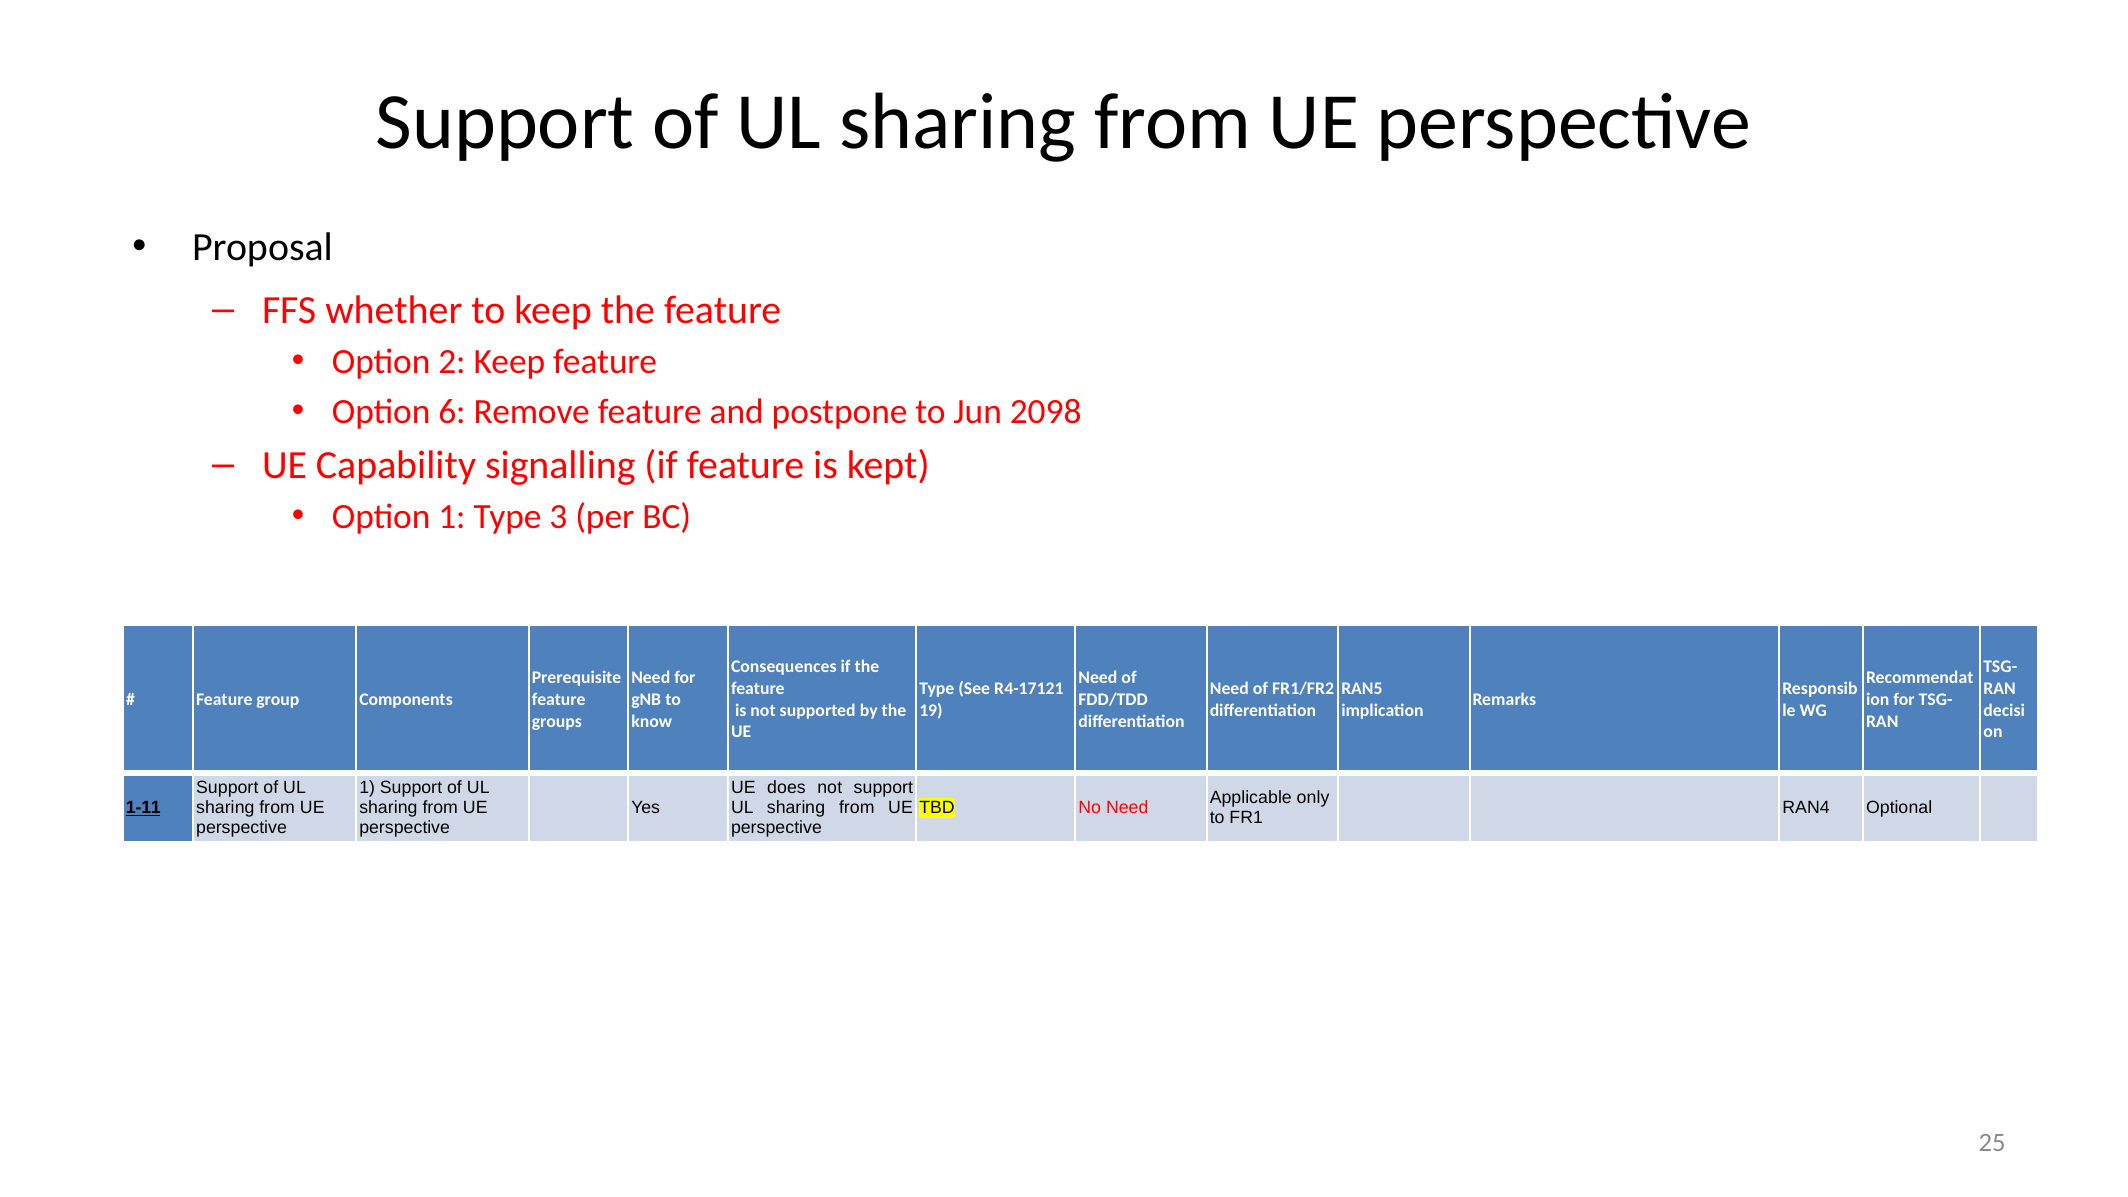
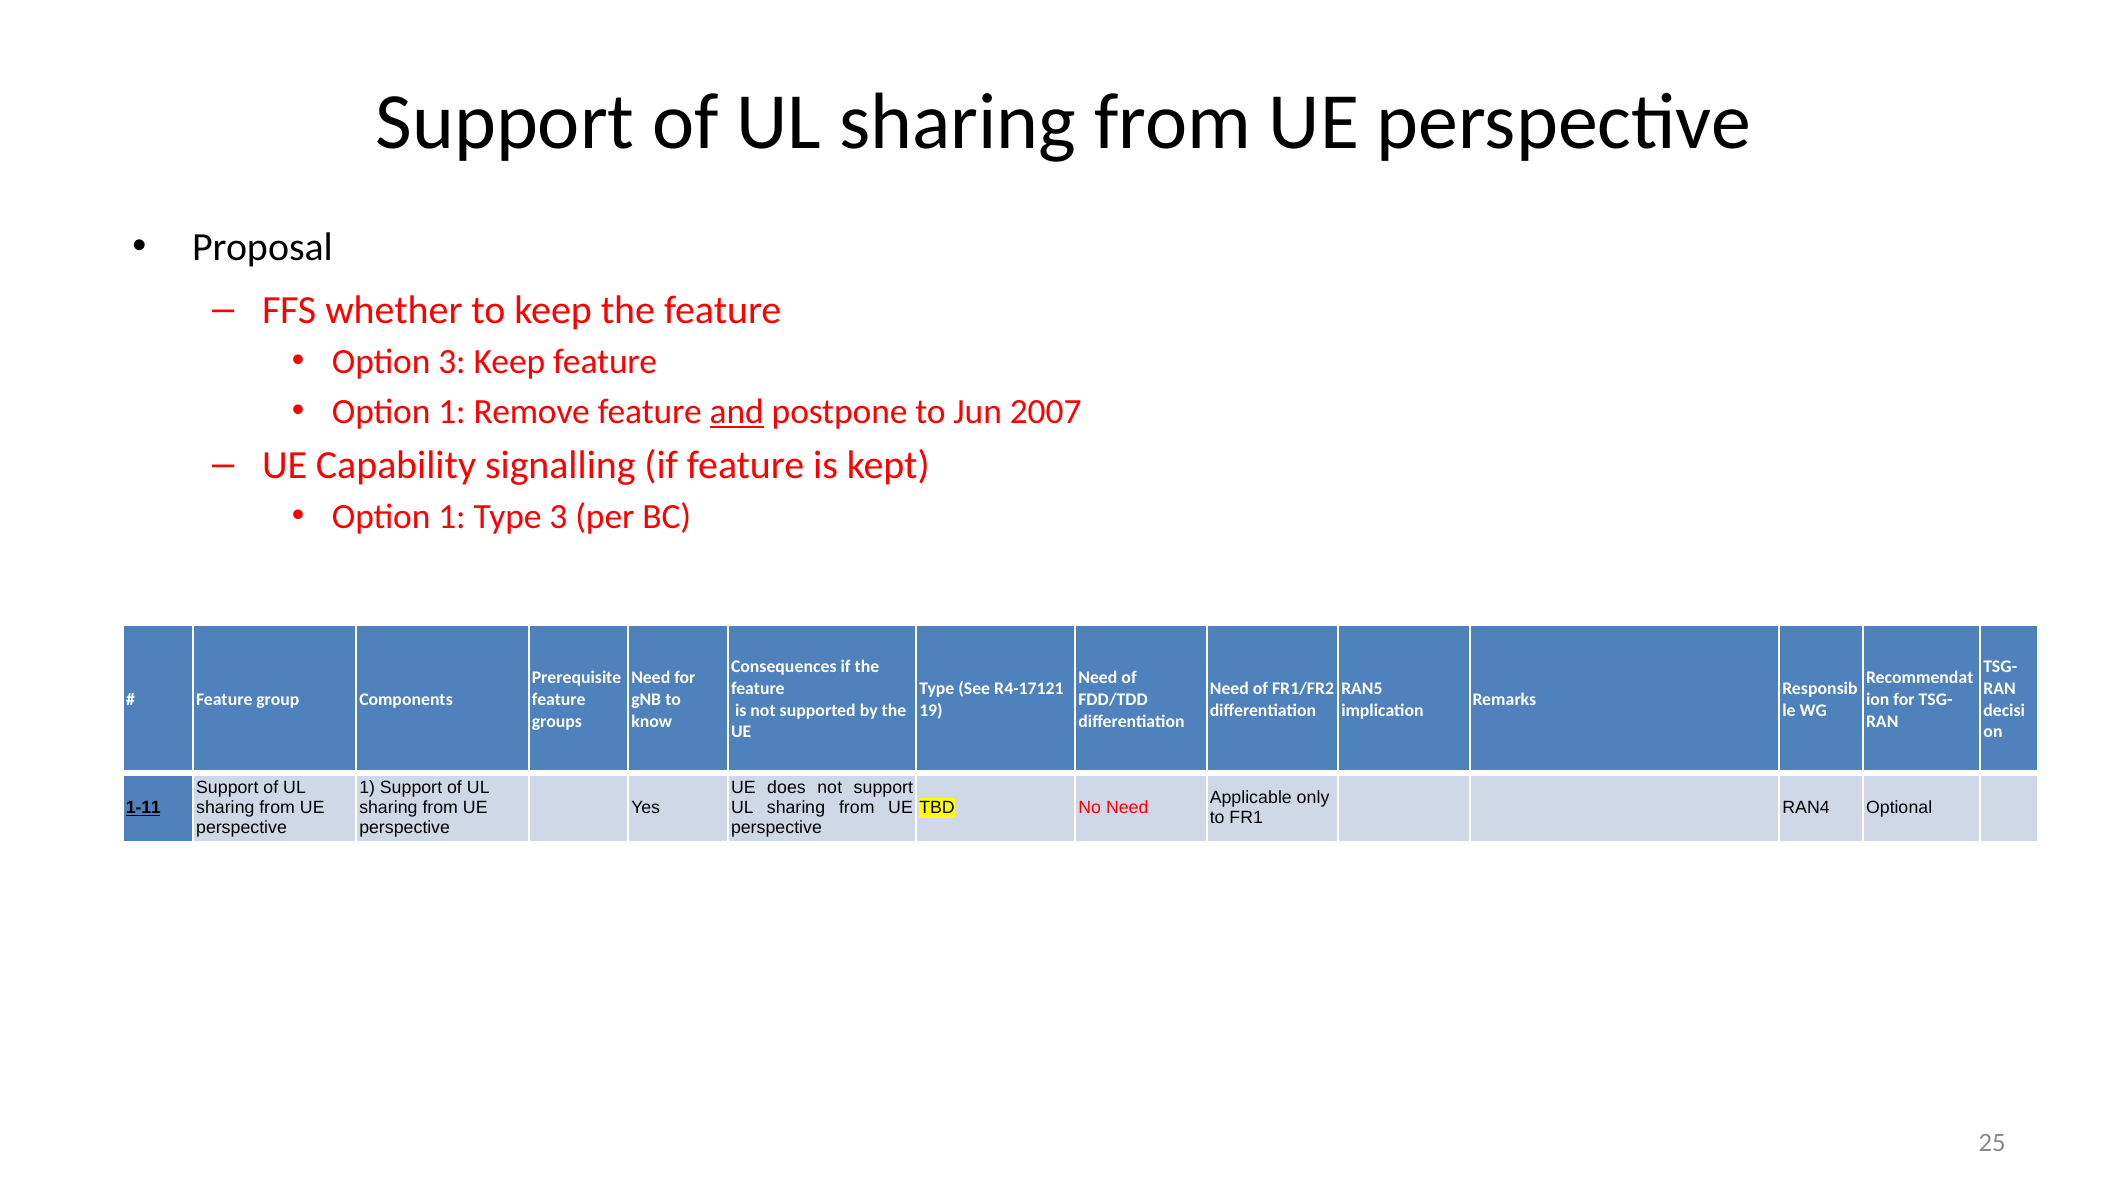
Option 2: 2 -> 3
6 at (452, 412): 6 -> 1
and underline: none -> present
2098: 2098 -> 2007
